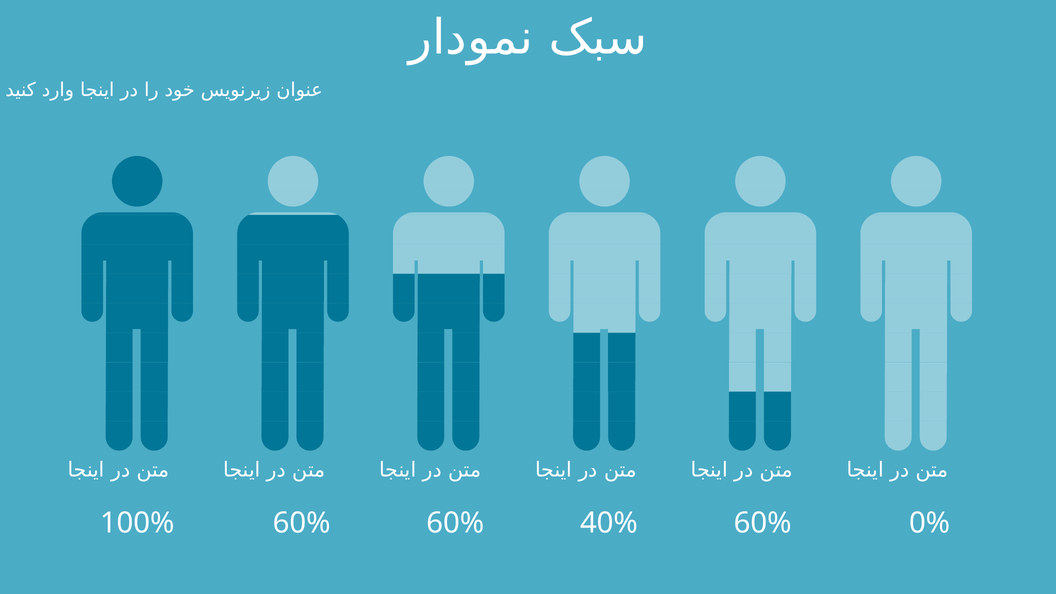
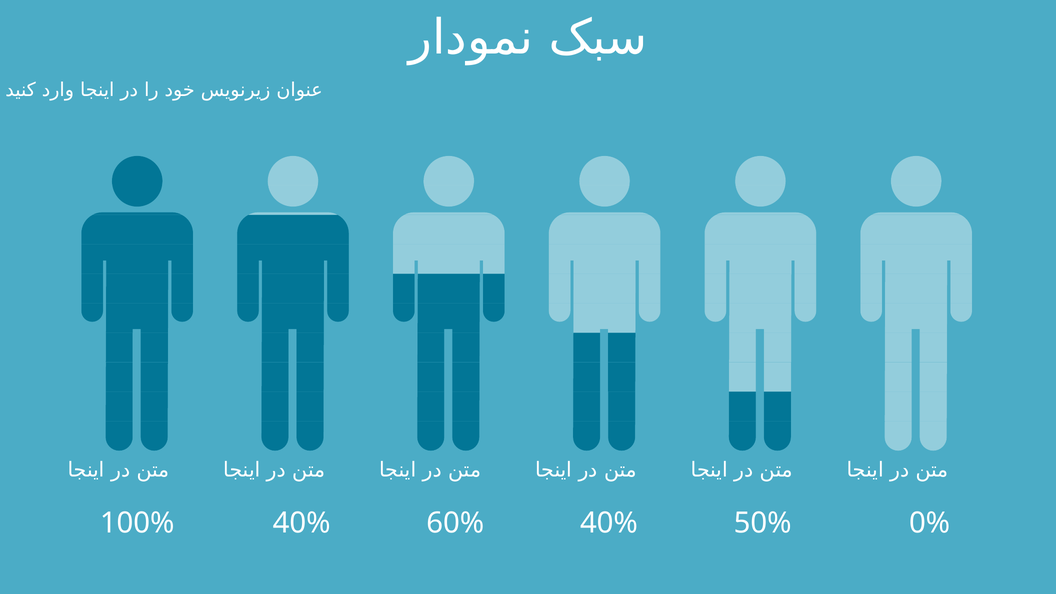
60% at (302, 523): 60% -> 40%
100% 60%: 60% -> 50%
